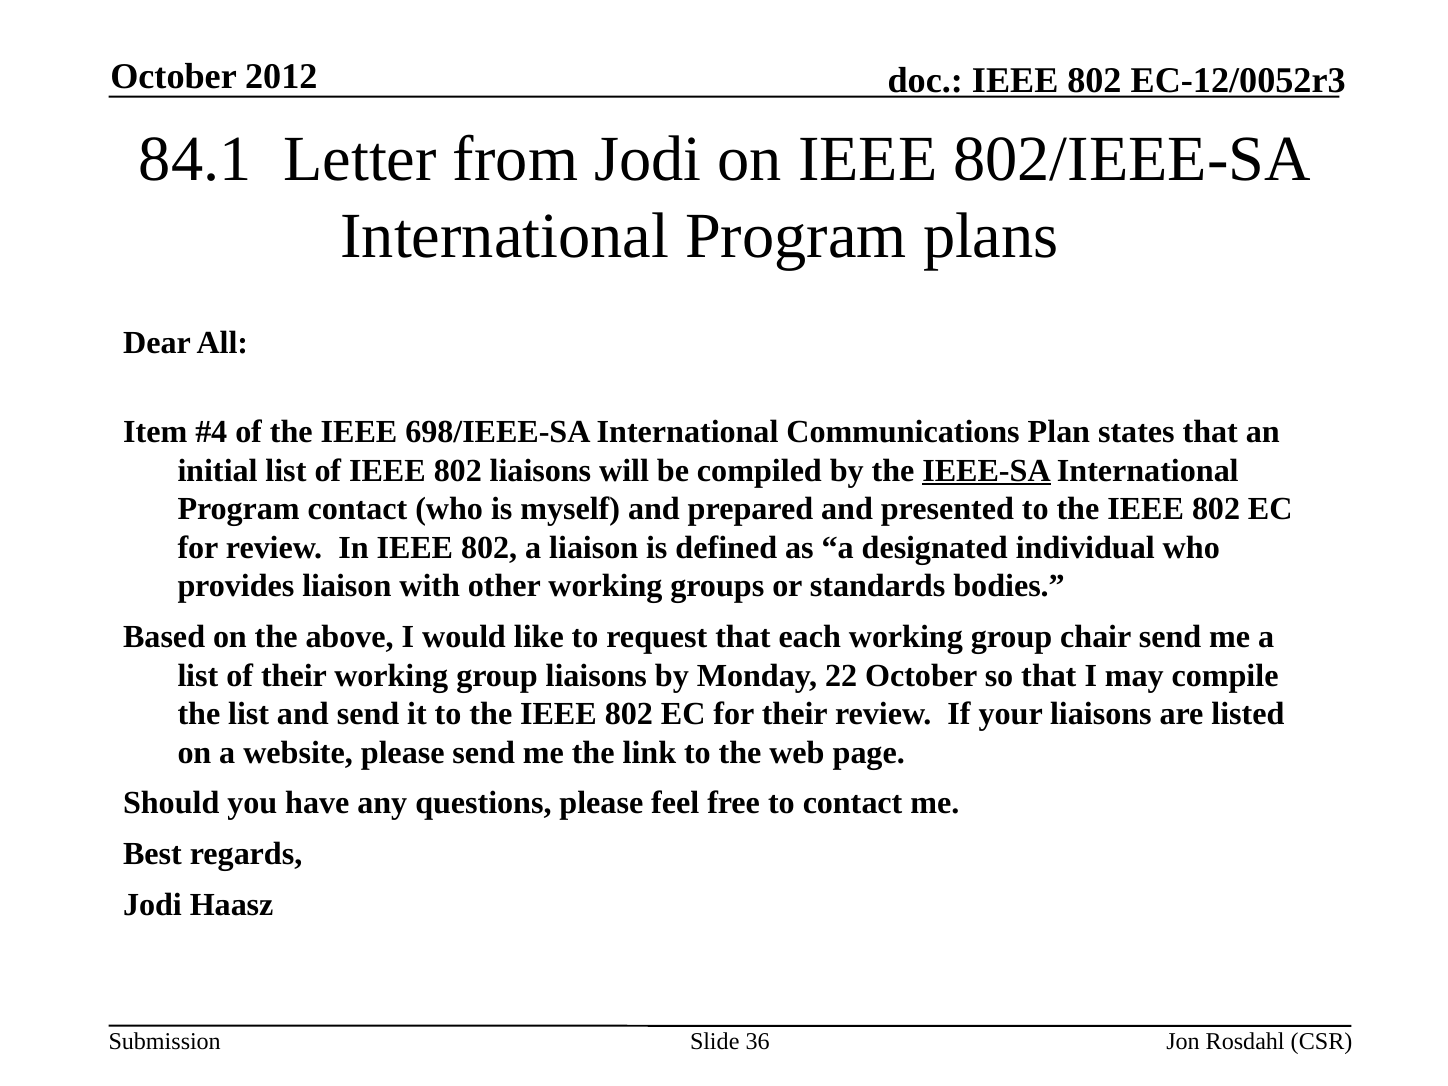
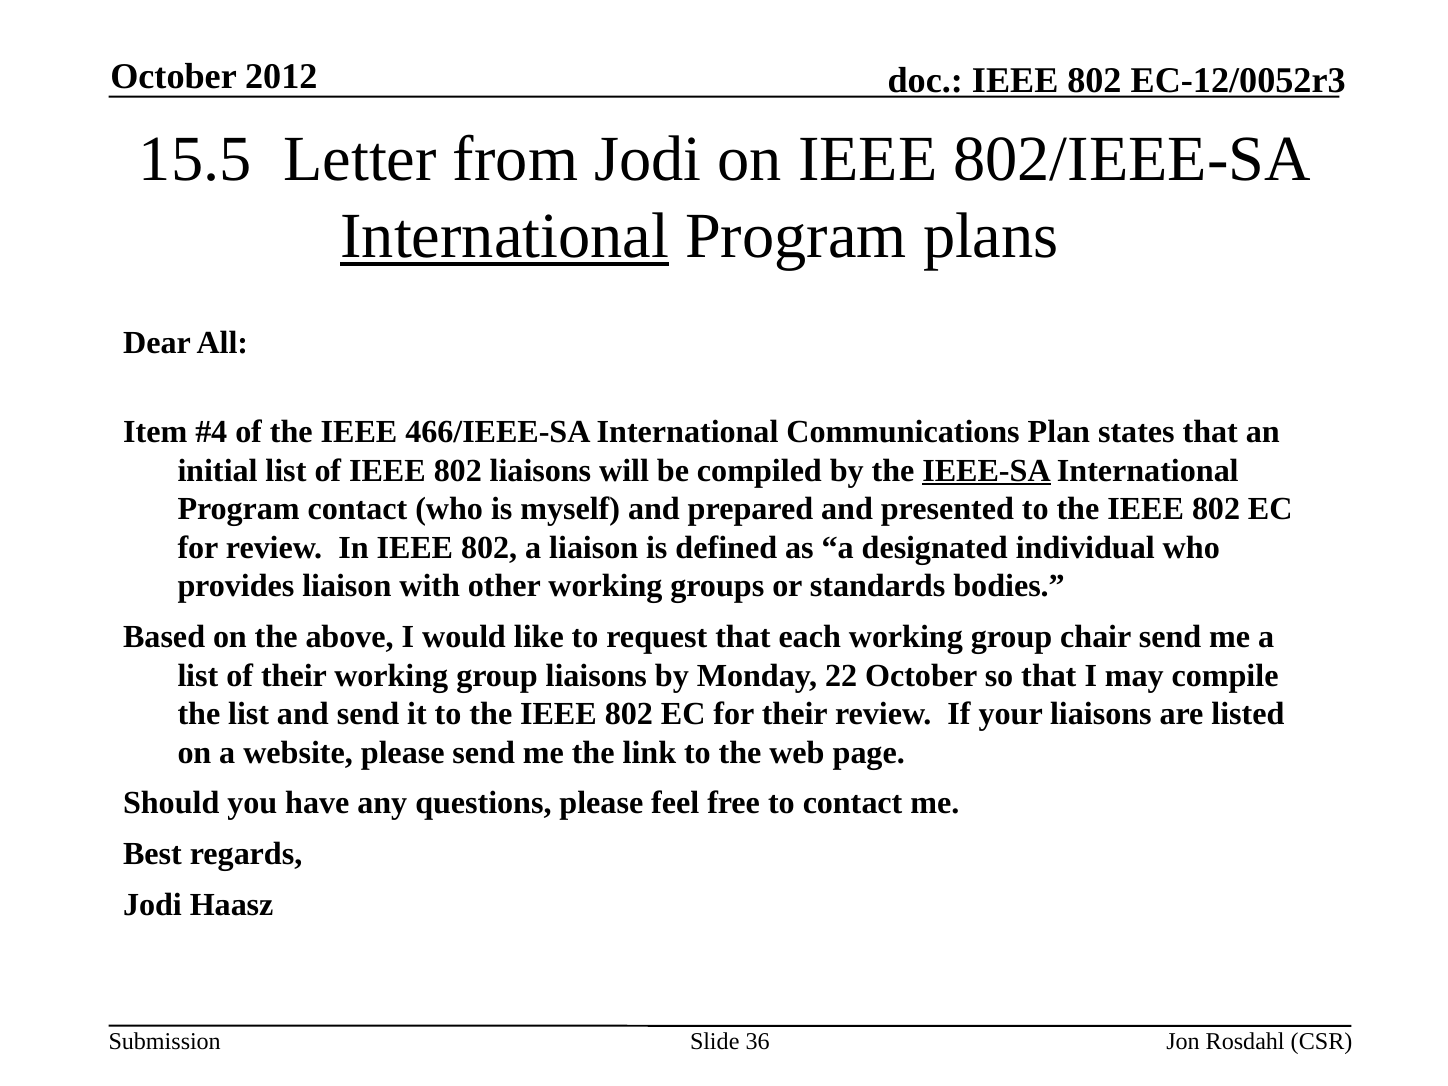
84.1: 84.1 -> 15.5
International at (505, 236) underline: none -> present
698/IEEE-SA: 698/IEEE-SA -> 466/IEEE-SA
